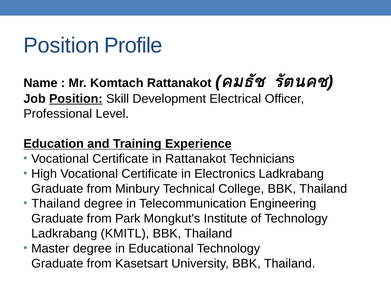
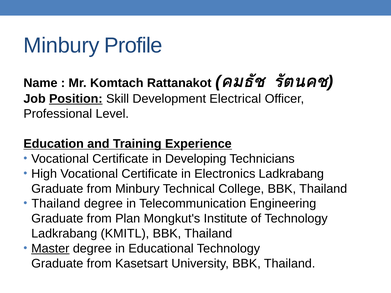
Position at (61, 46): Position -> Minbury
in Rattanakot: Rattanakot -> Developing
Park: Park -> Plan
Master underline: none -> present
